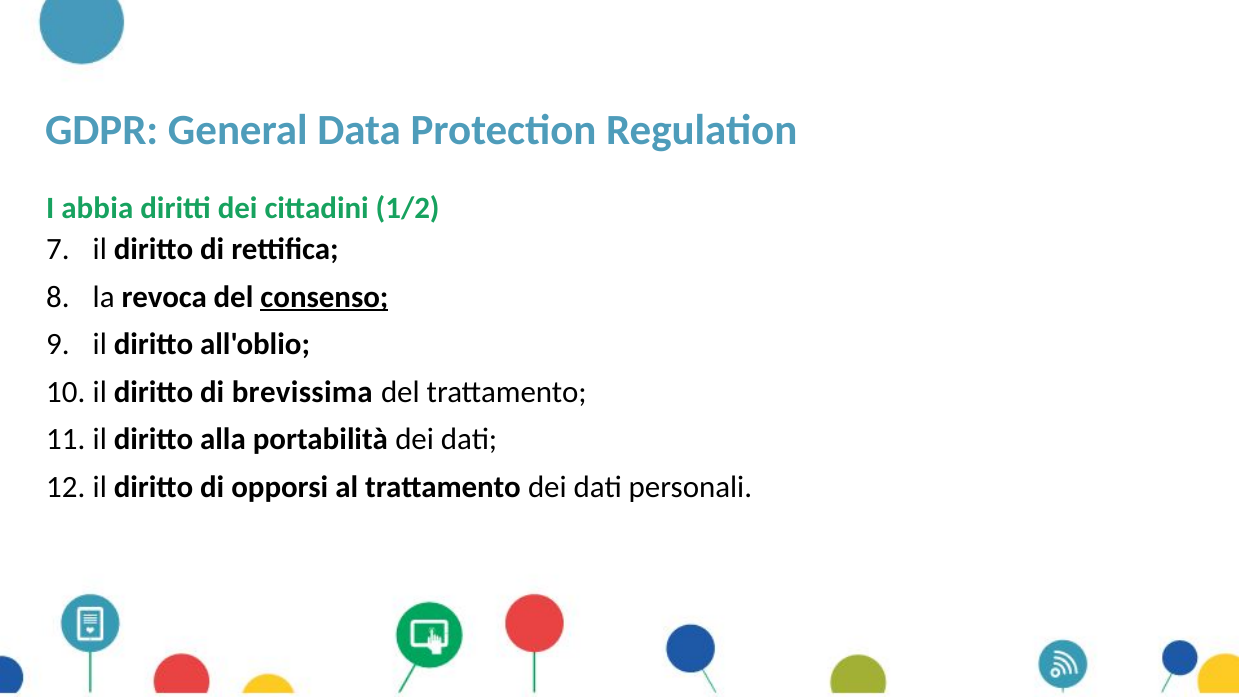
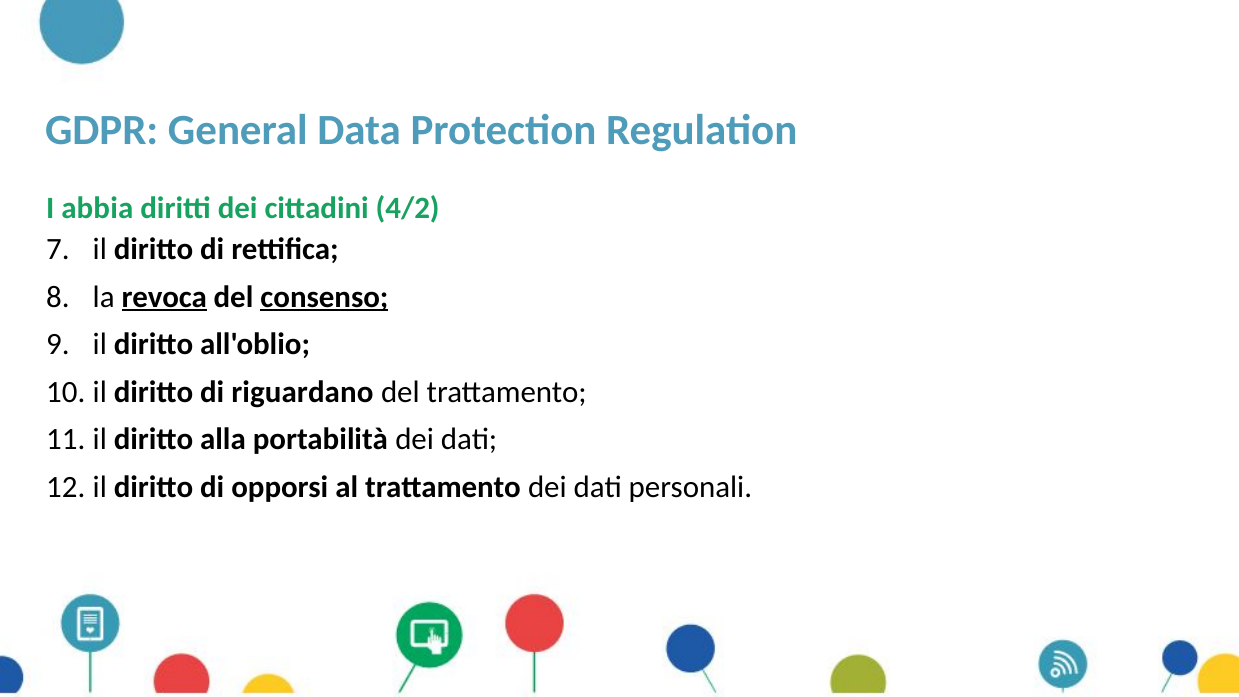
1/2: 1/2 -> 4/2
revoca underline: none -> present
brevissima: brevissima -> riguardano
